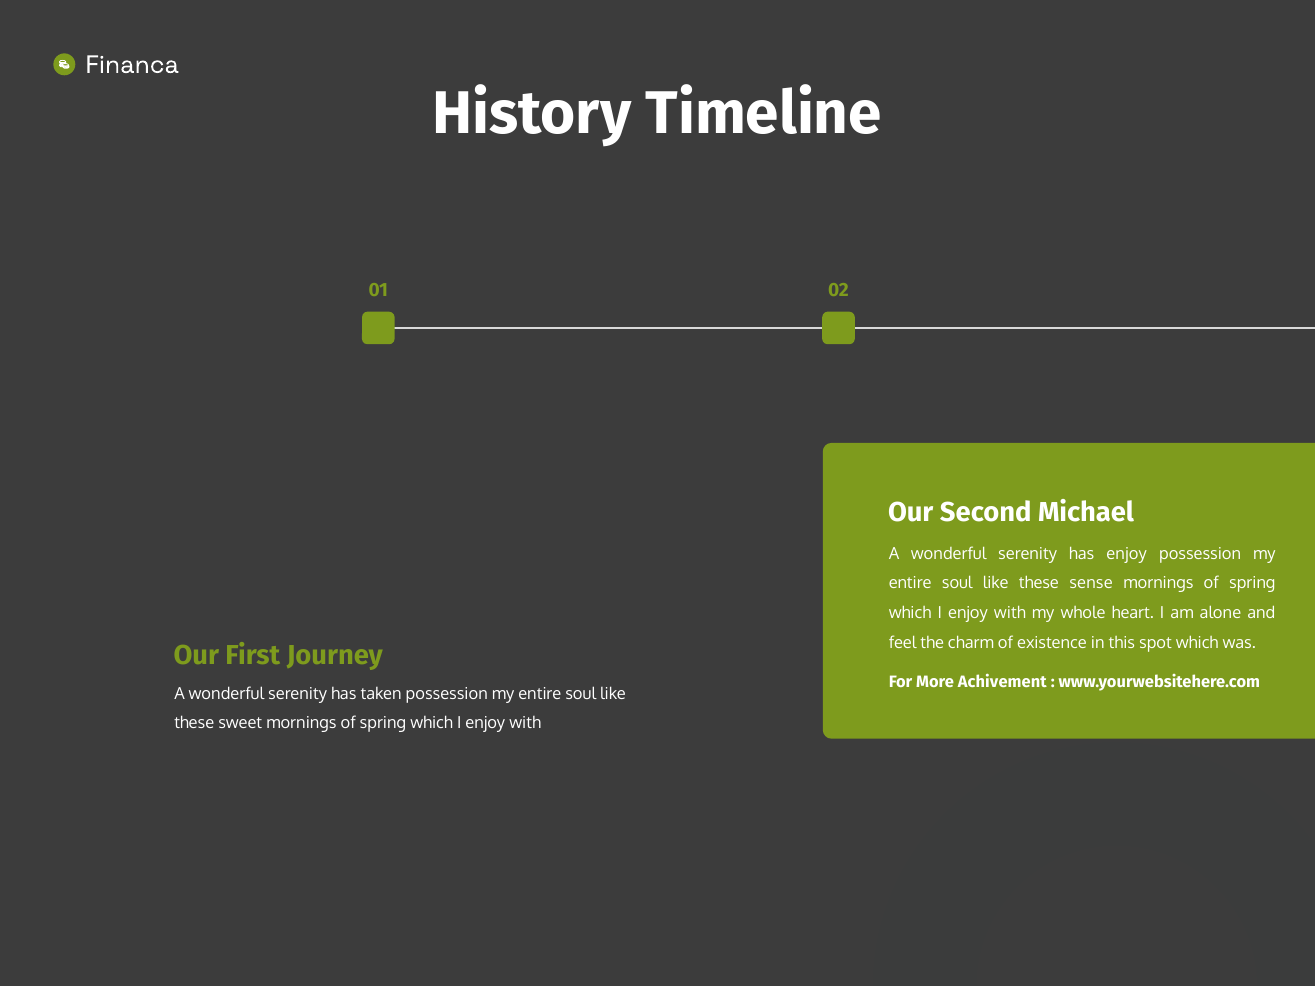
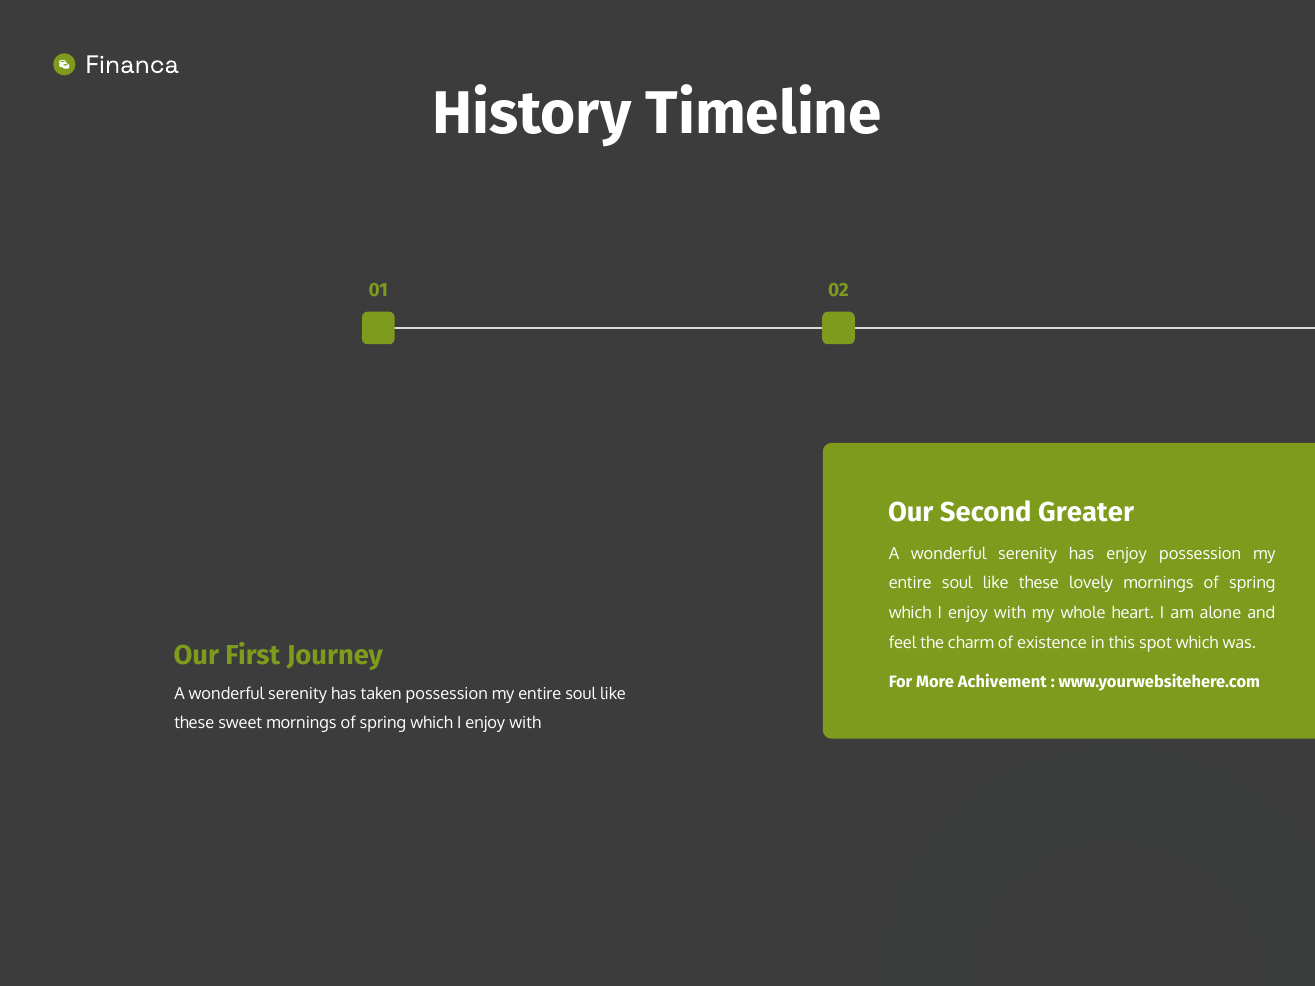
Michael: Michael -> Greater
sense: sense -> lovely
